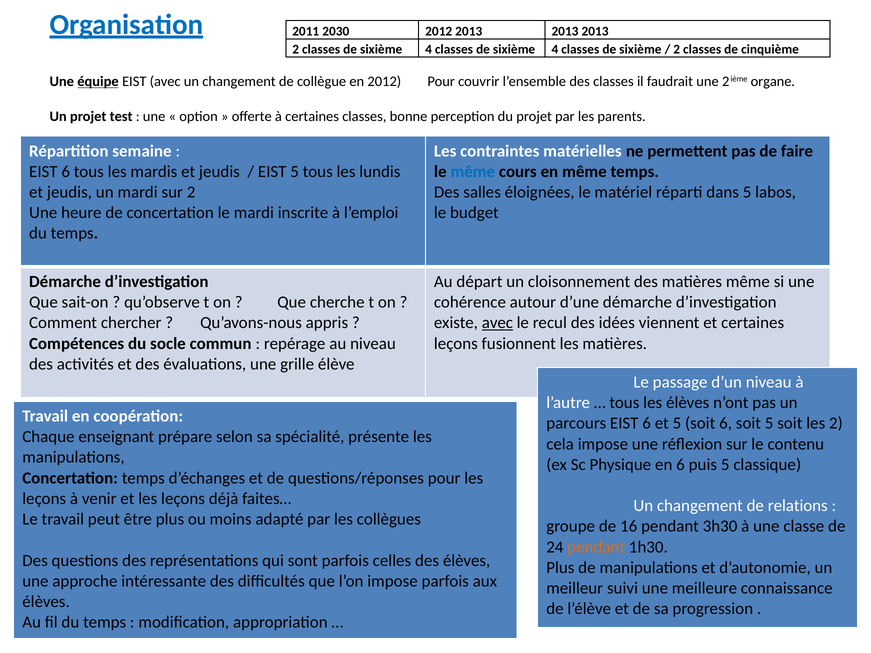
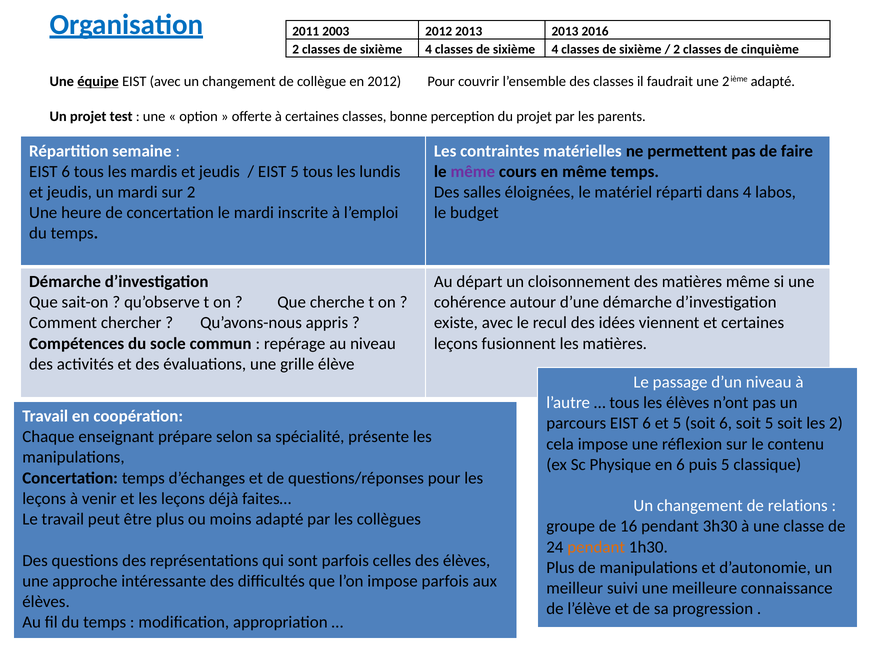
2030: 2030 -> 2003
2013 2013 2013: 2013 -> 2016
2ième organe: organe -> adapté
même at (473, 172) colour: blue -> purple
dans 5: 5 -> 4
avec at (497, 323) underline: present -> none
